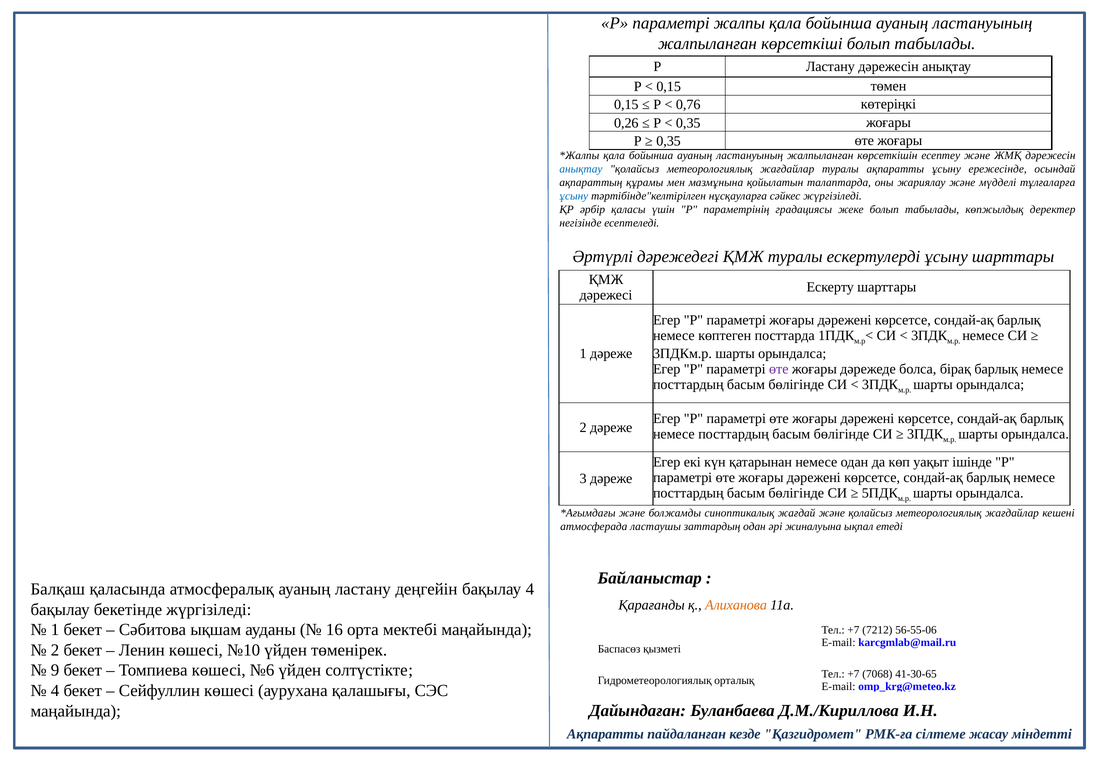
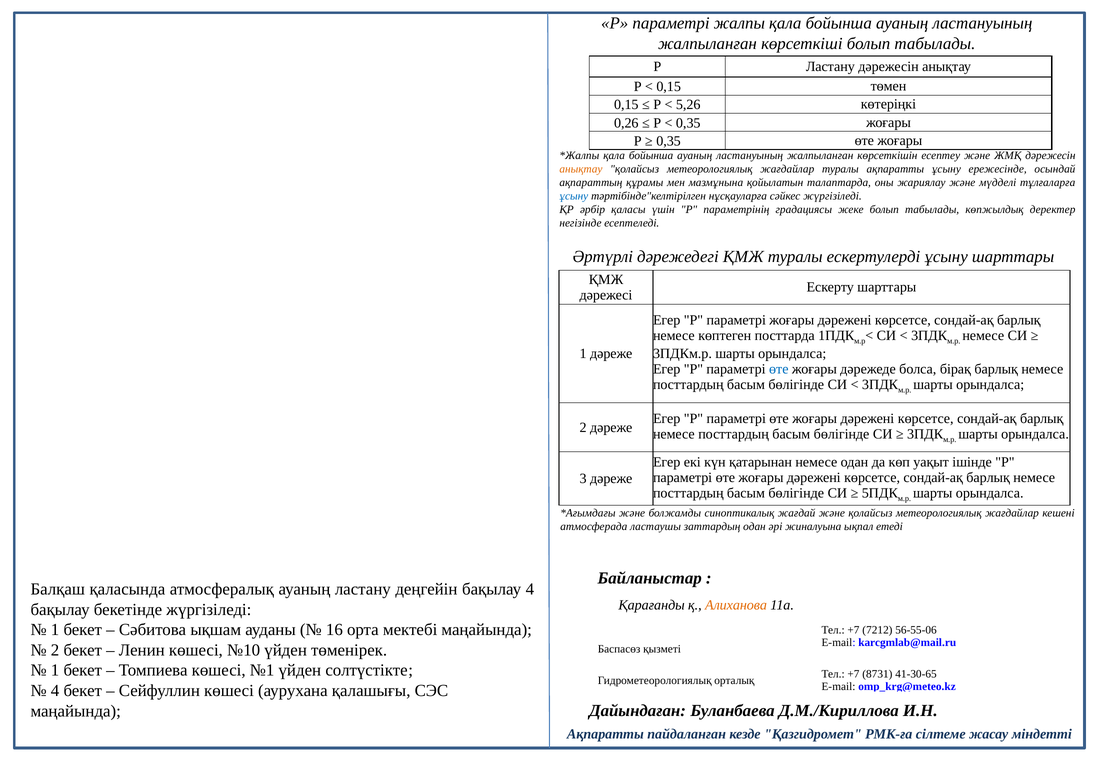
0,76: 0,76 -> 5,26
анықтау at (581, 169) colour: blue -> orange
өте at (779, 369) colour: purple -> blue
9 at (55, 670): 9 -> 1
№6: №6 -> №1
7068: 7068 -> 8731
